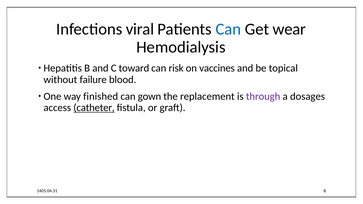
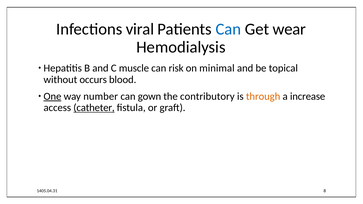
toward: toward -> muscle
vaccines: vaccines -> minimal
failure: failure -> occurs
One underline: none -> present
finished: finished -> number
replacement: replacement -> contributory
through colour: purple -> orange
dosages: dosages -> increase
